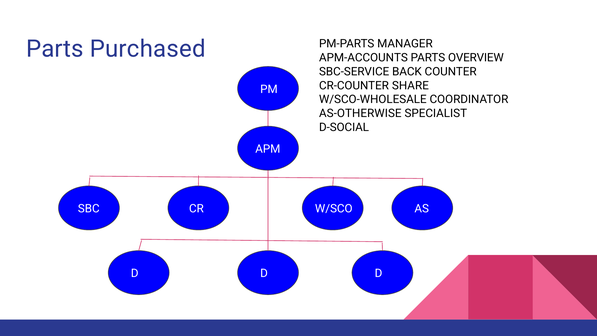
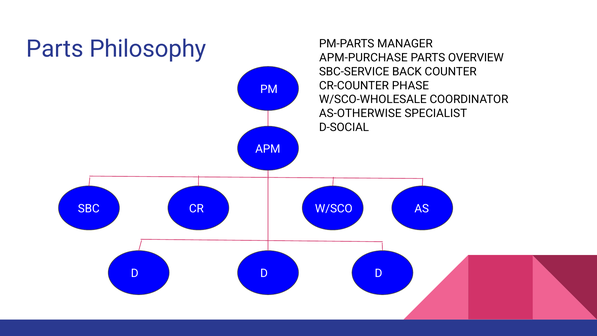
Purchased: Purchased -> Philosophy
APM-ACCOUNTS: APM-ACCOUNTS -> APM-PURCHASE
SHARE: SHARE -> PHASE
